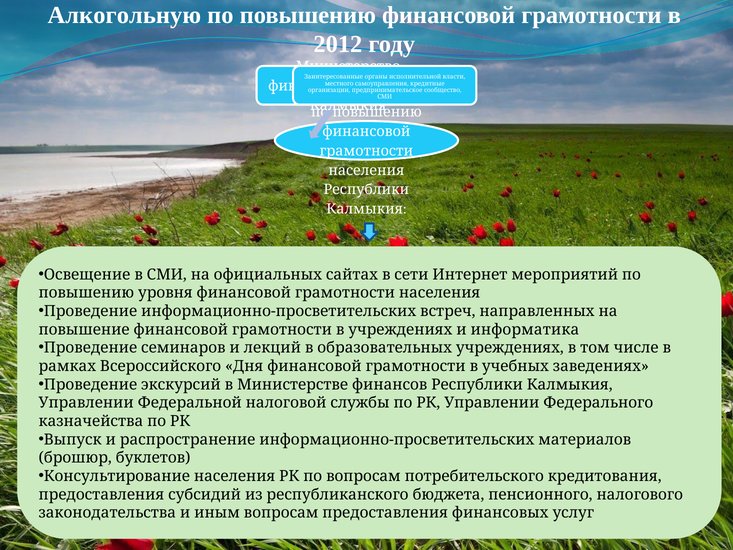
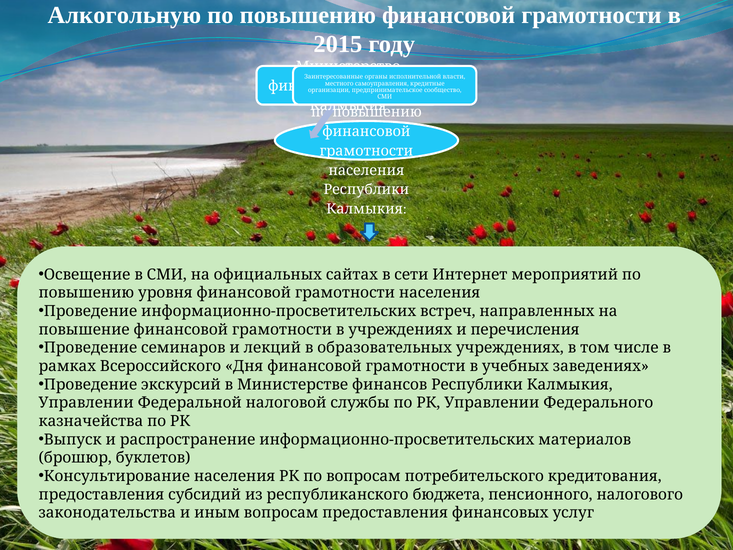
2012: 2012 -> 2015
информатика: информатика -> перечисления
